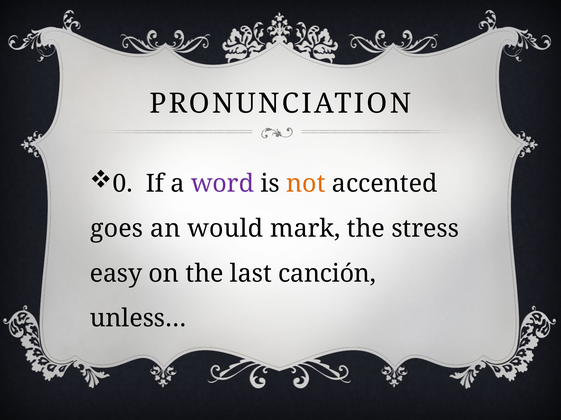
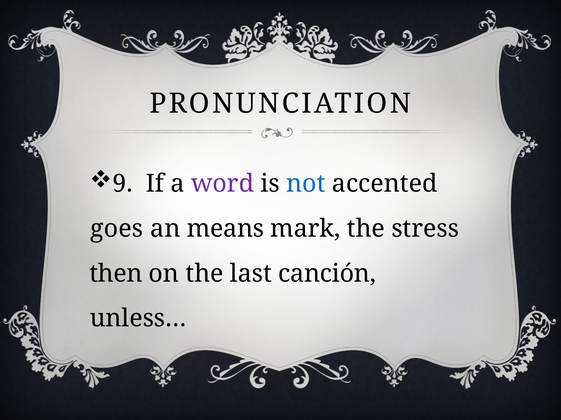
0: 0 -> 9
not colour: orange -> blue
would: would -> means
easy: easy -> then
